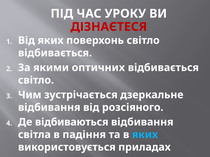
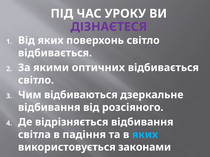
ДІЗНАЄТЕСЯ colour: red -> purple
зустрічається: зустрічається -> відбиваються
відбиваються: відбиваються -> відрізняється
використовується приладах: приладах -> законами
